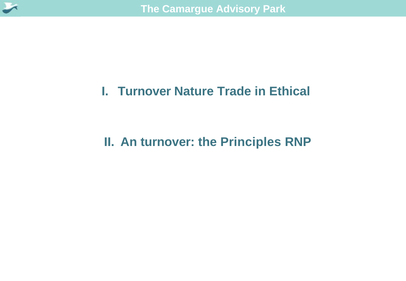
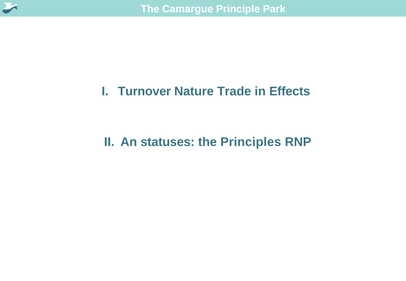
Advisory: Advisory -> Principle
Ethical: Ethical -> Effects
An turnover: turnover -> statuses
